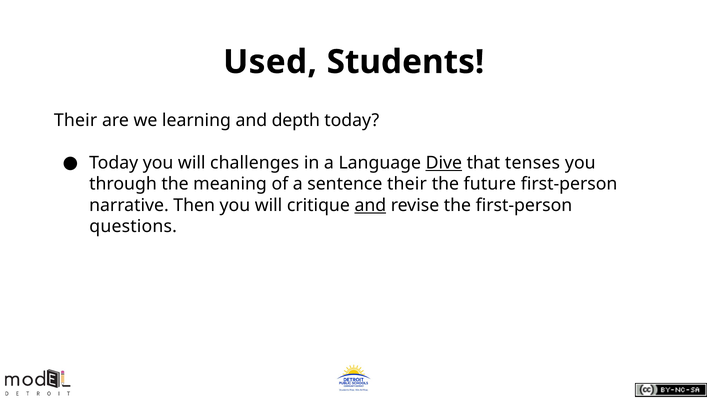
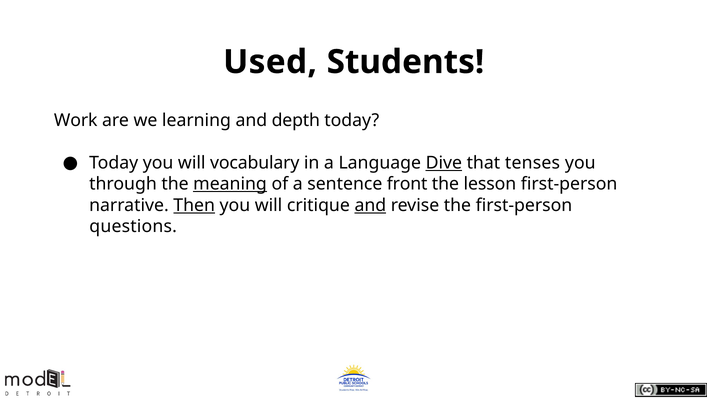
Their at (76, 120): Their -> Work
challenges: challenges -> vocabulary
meaning underline: none -> present
sentence their: their -> front
future: future -> lesson
Then underline: none -> present
